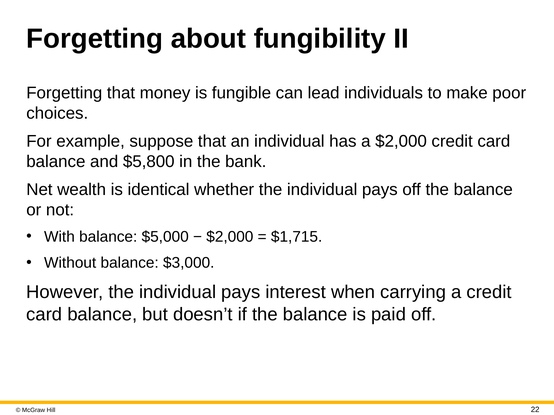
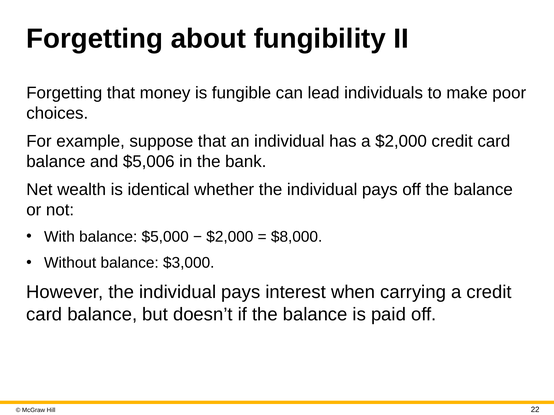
$5,800: $5,800 -> $5,006
$1,715: $1,715 -> $8,000
